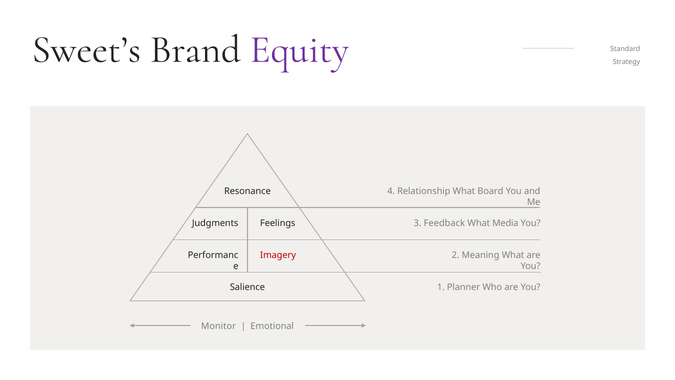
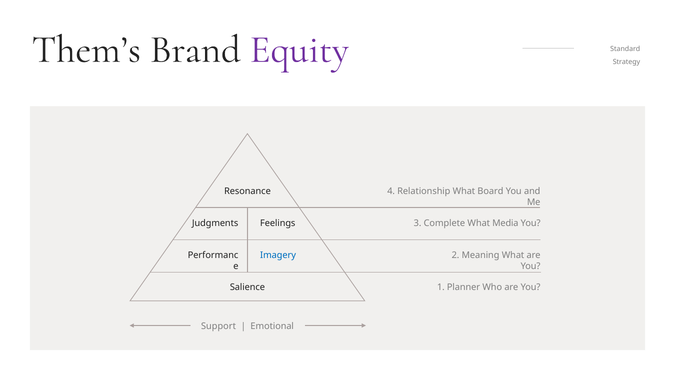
Sweet’s: Sweet’s -> Them’s
Feedback: Feedback -> Complete
Imagery colour: red -> blue
Monitor: Monitor -> Support
